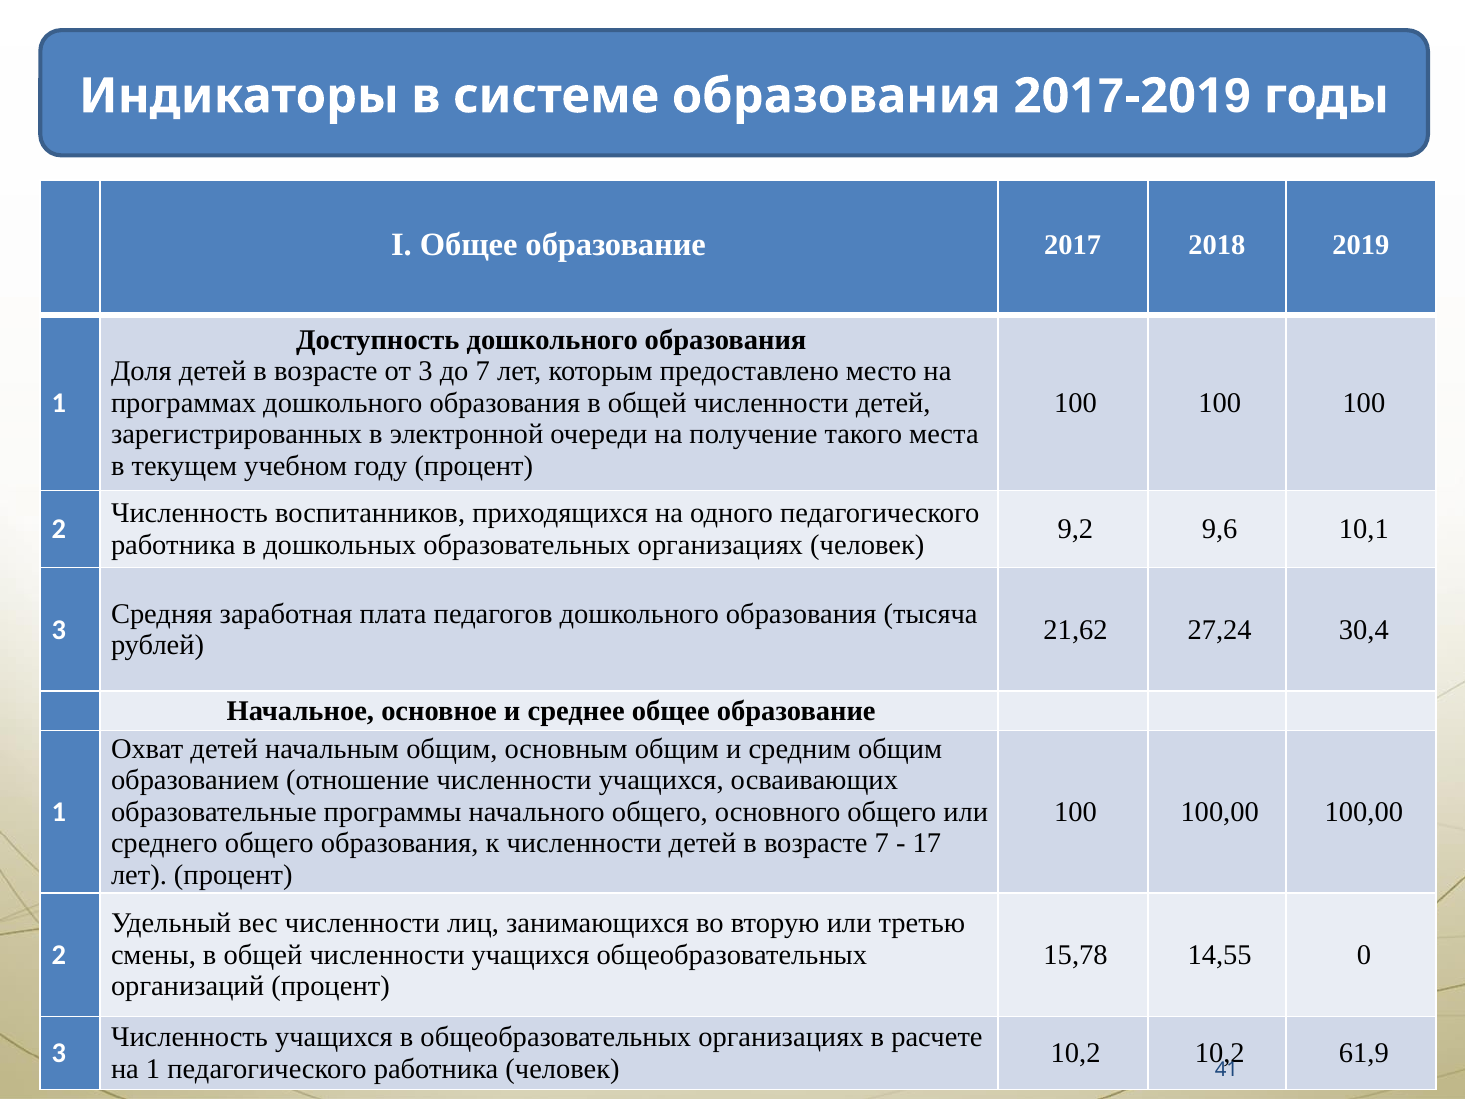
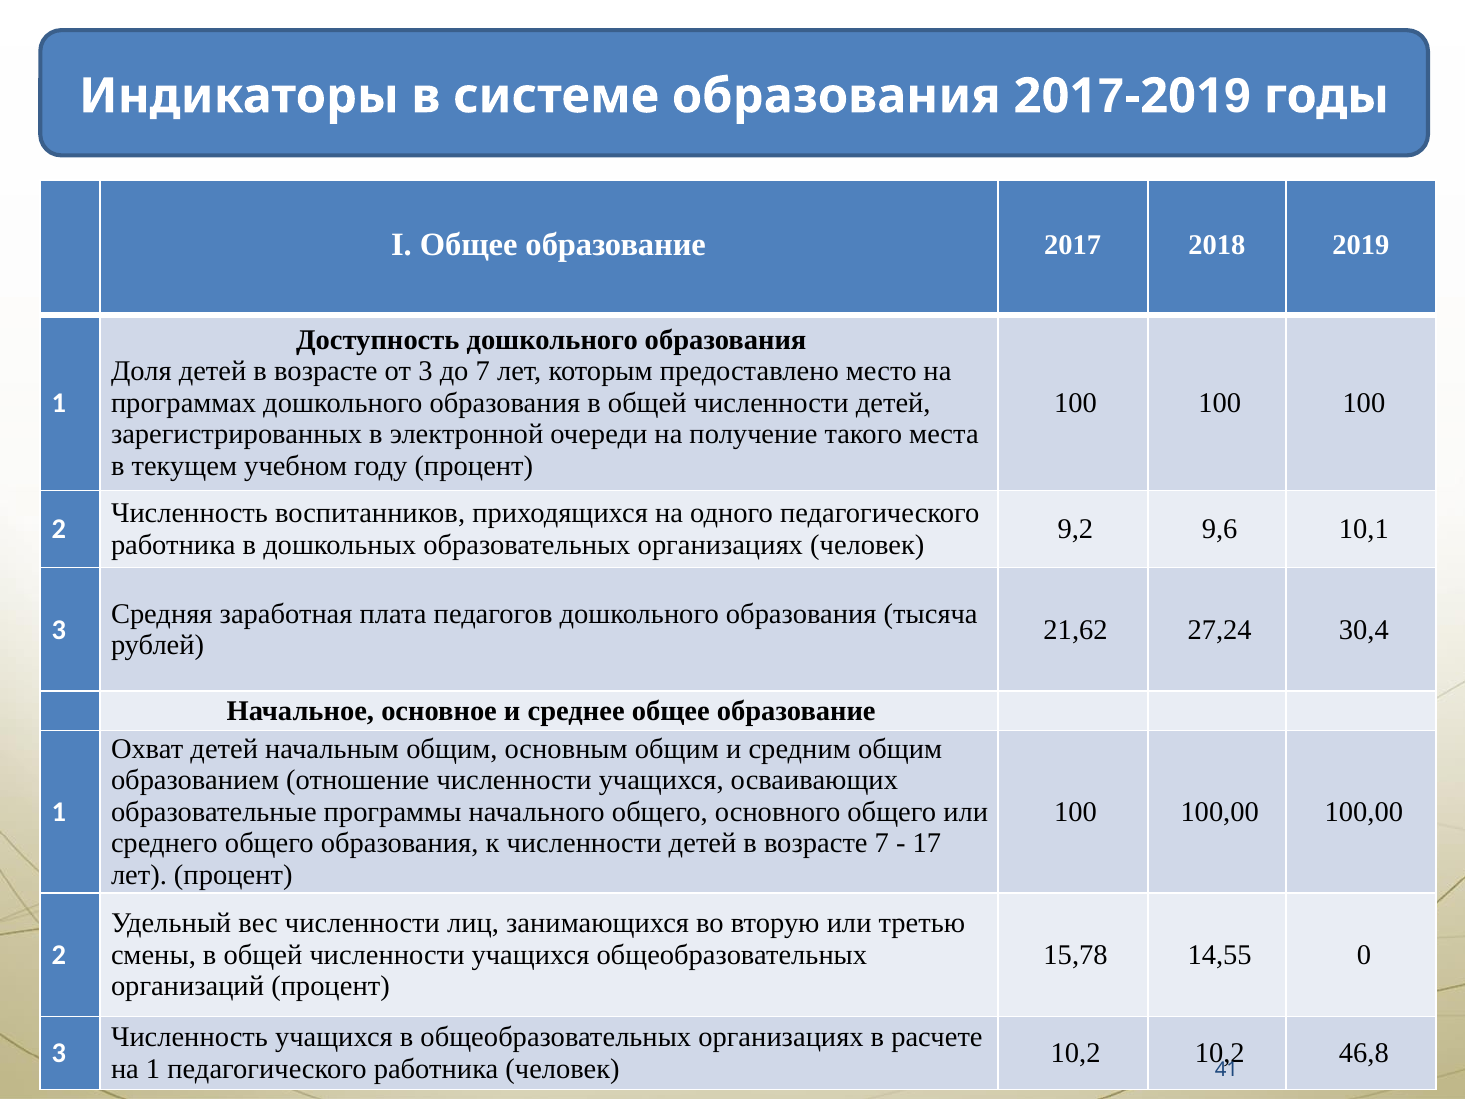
61,9: 61,9 -> 46,8
